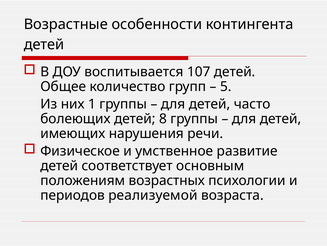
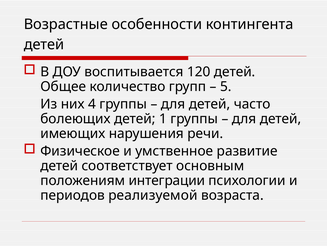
107: 107 -> 120
1: 1 -> 4
8: 8 -> 1
возрастных: возрастных -> интеграции
